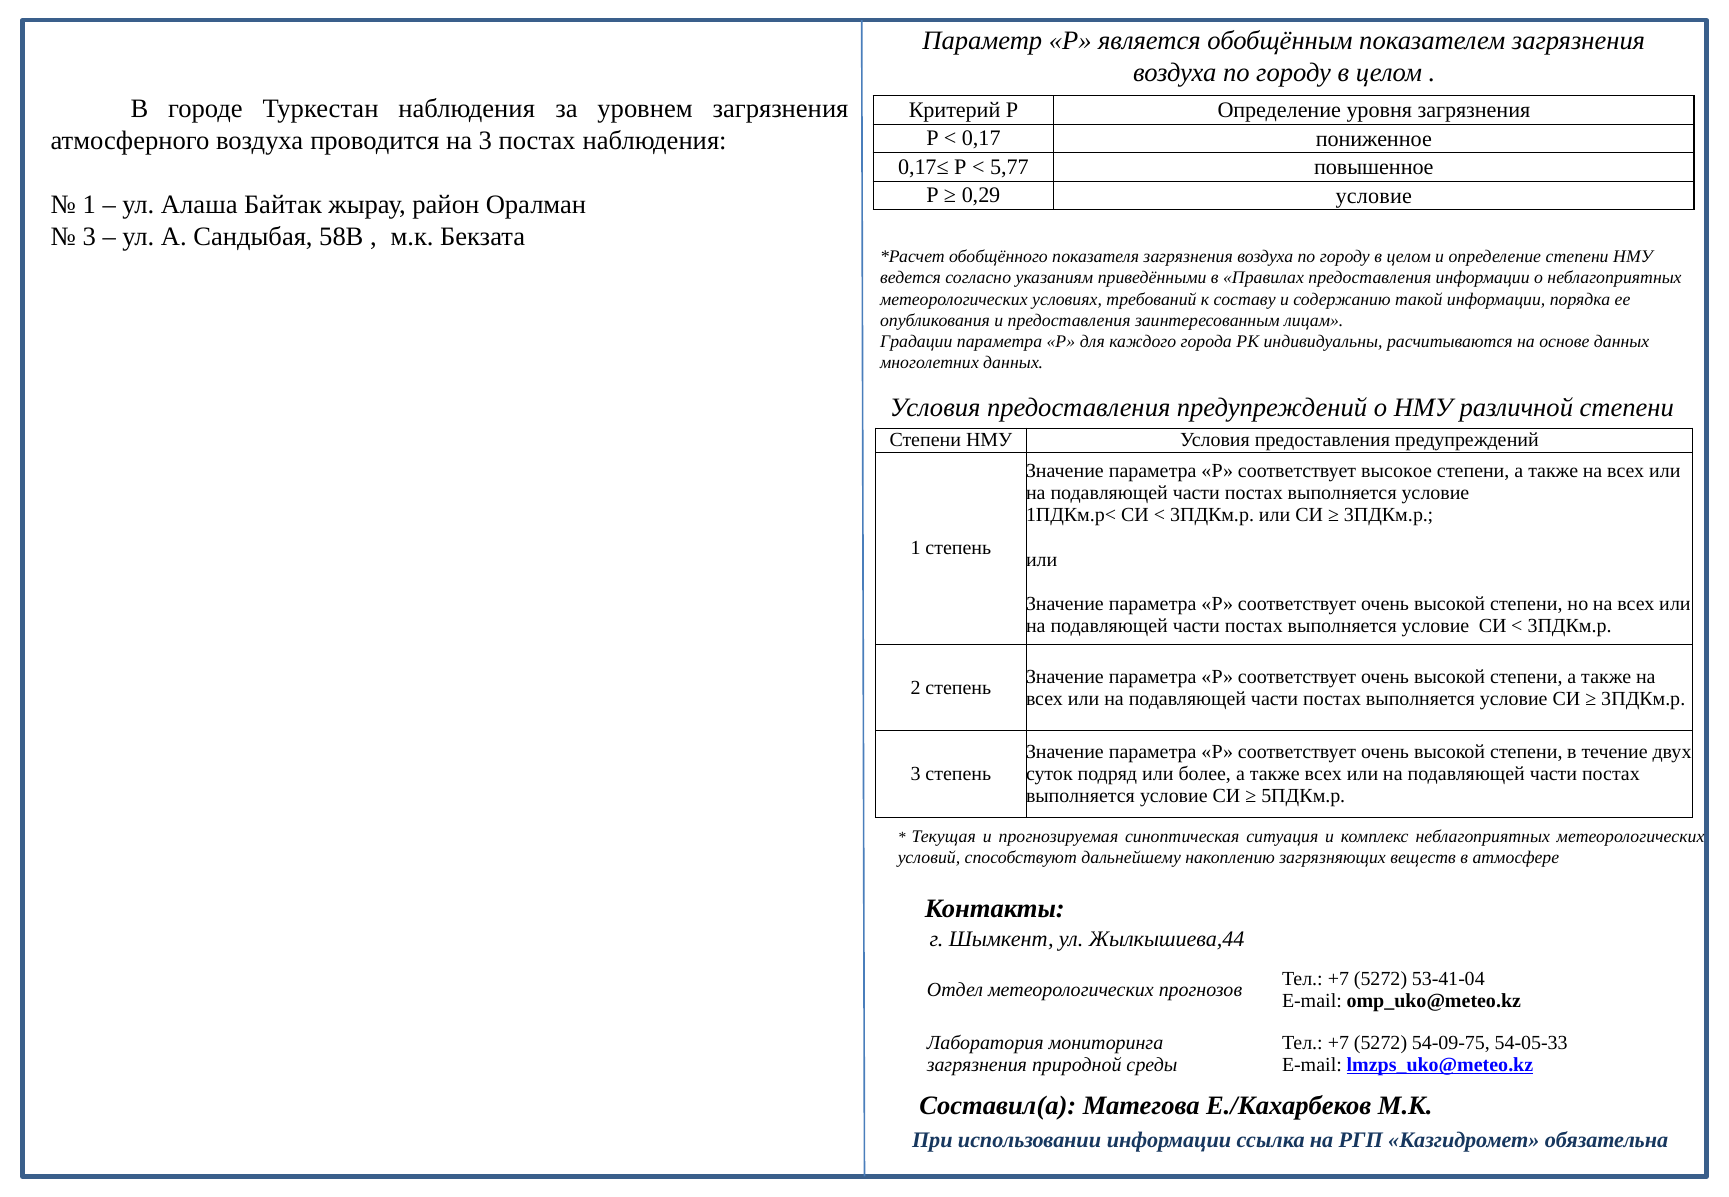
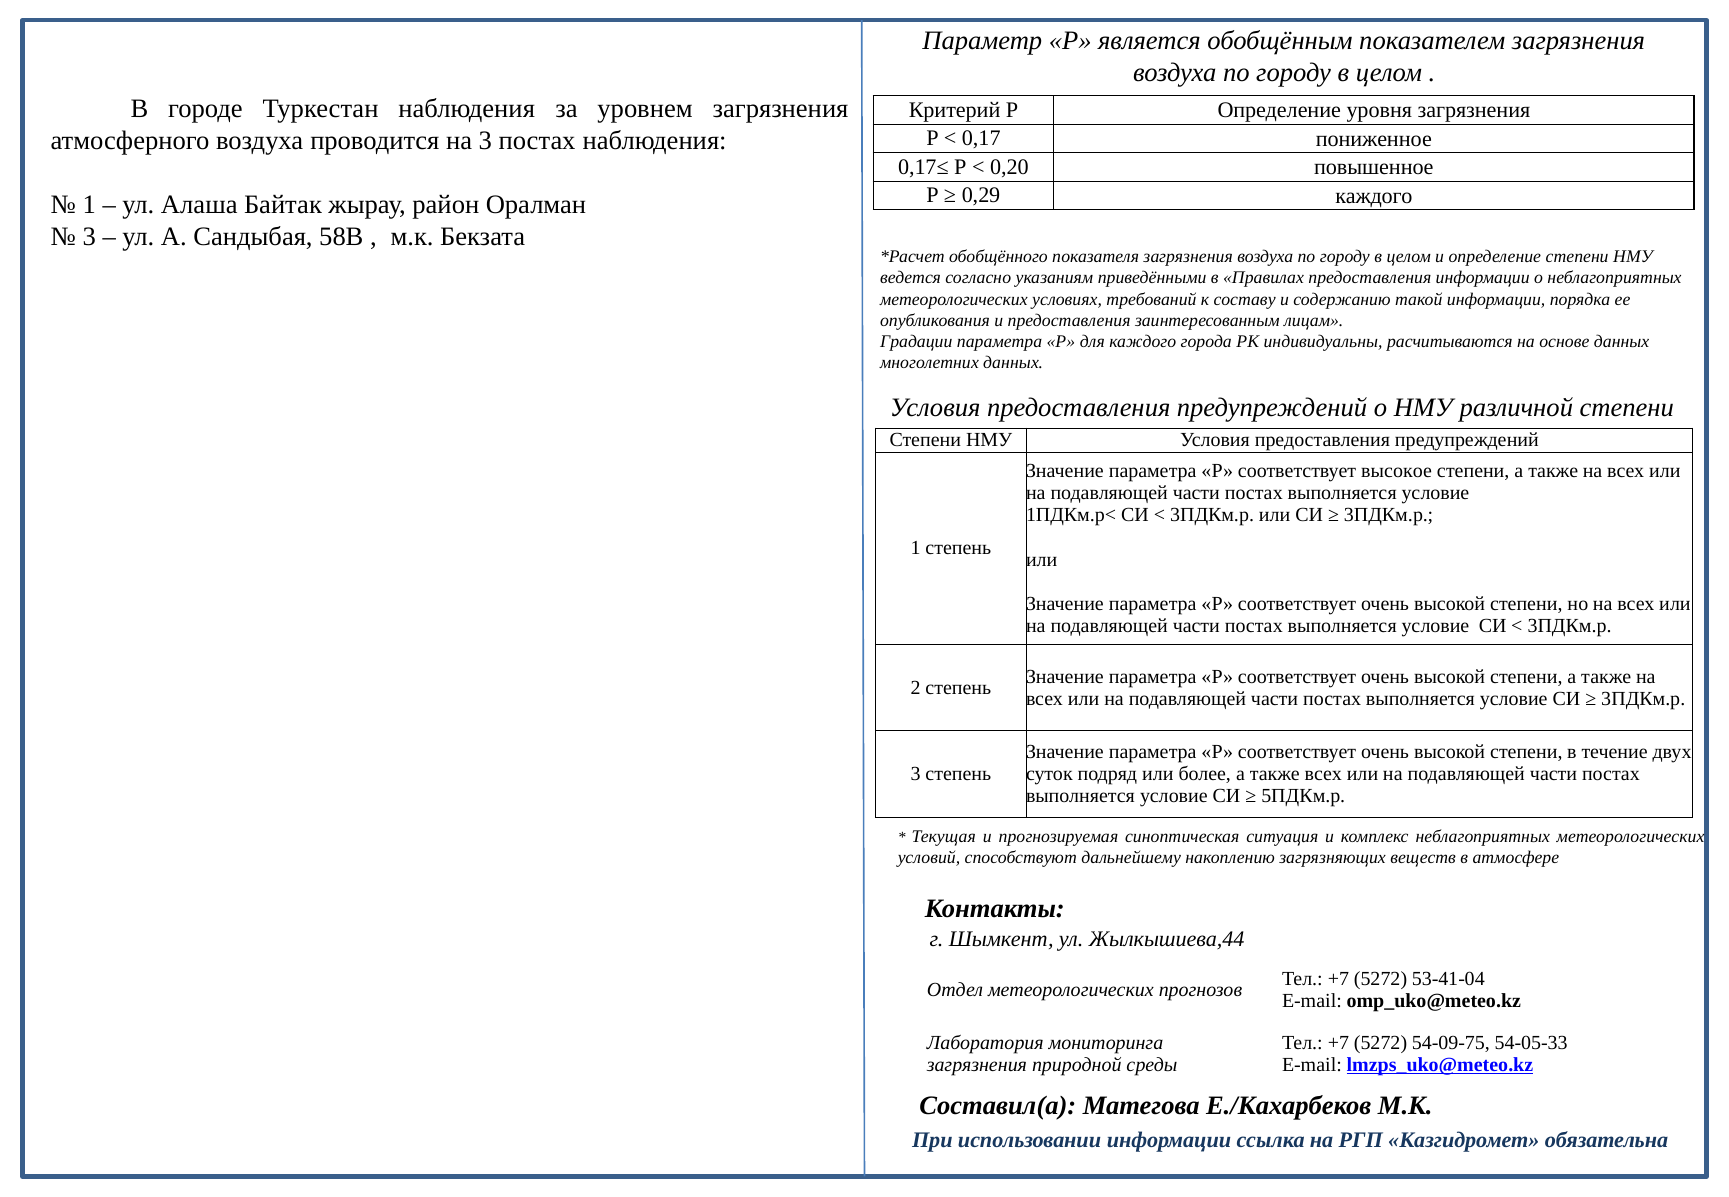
5,77: 5,77 -> 0,20
0,29 условие: условие -> каждого
